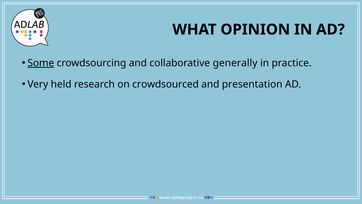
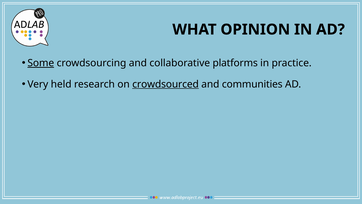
generally: generally -> platforms
crowdsourced underline: none -> present
presentation: presentation -> communities
